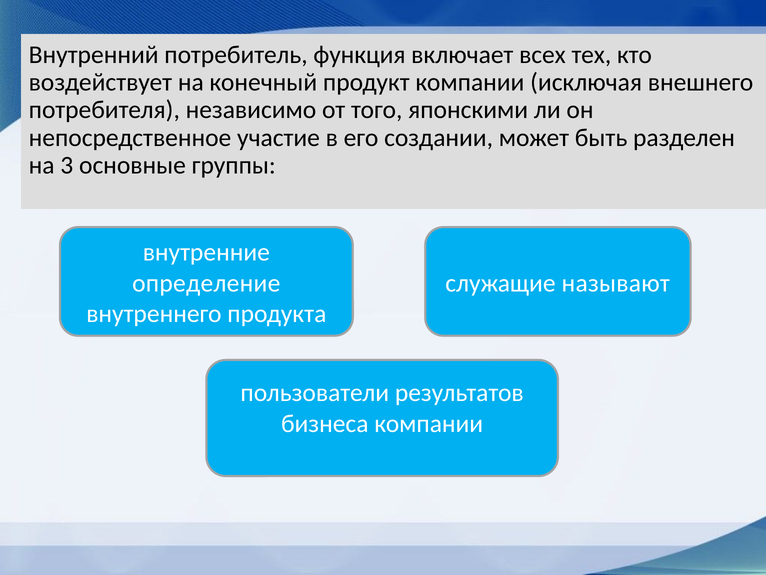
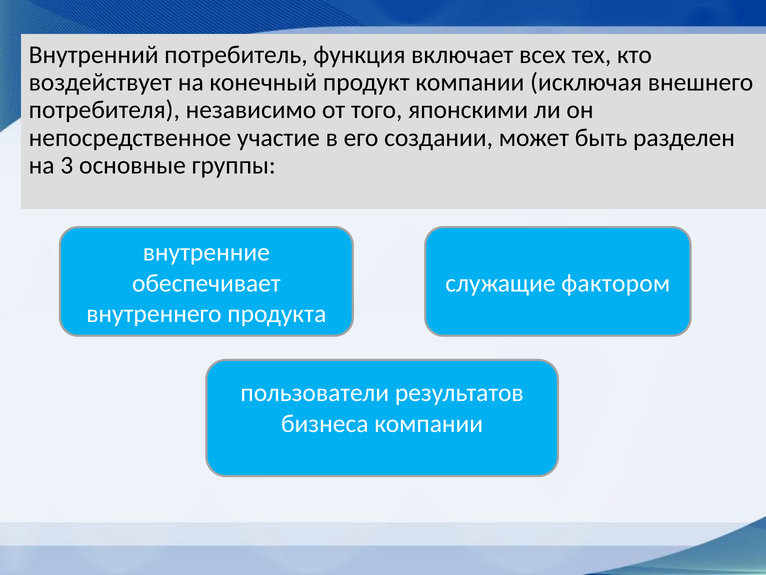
определение: определение -> обеспечивает
называют: называют -> фактором
